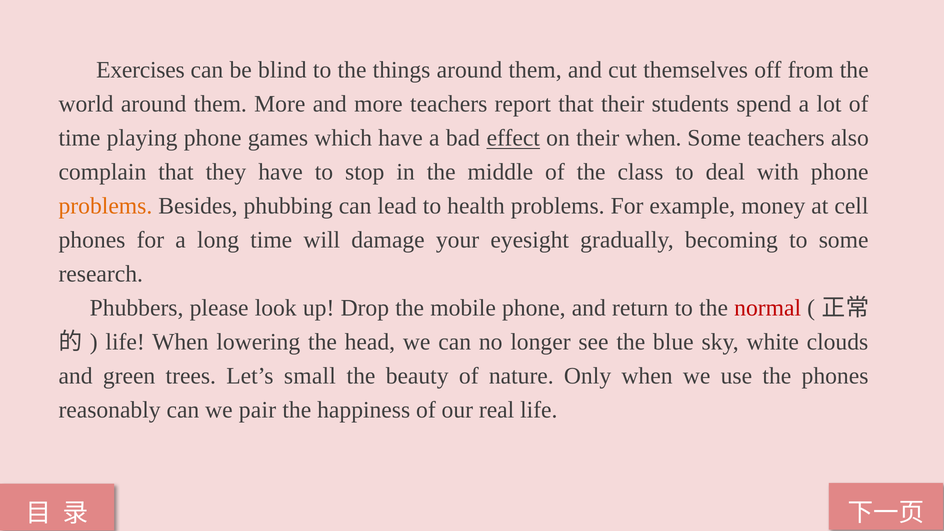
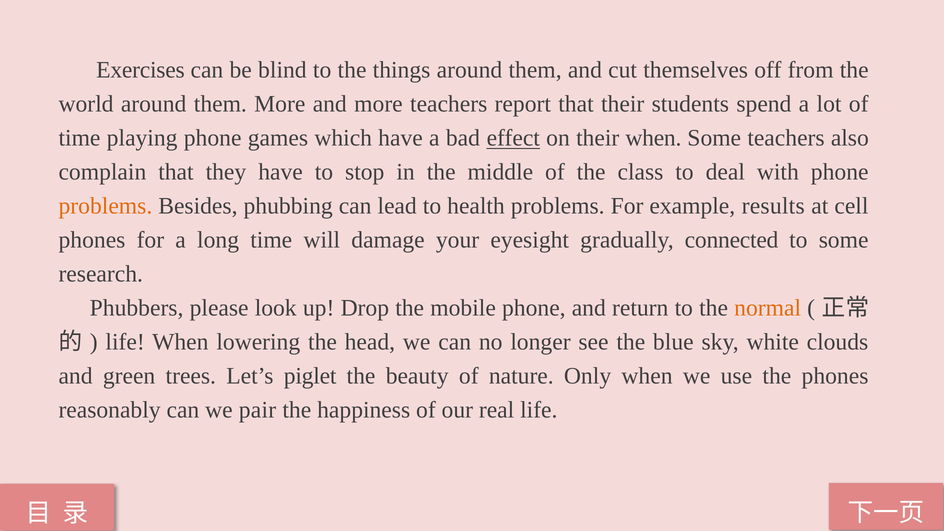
money: money -> results
becoming: becoming -> connected
normal colour: red -> orange
small: small -> piglet
